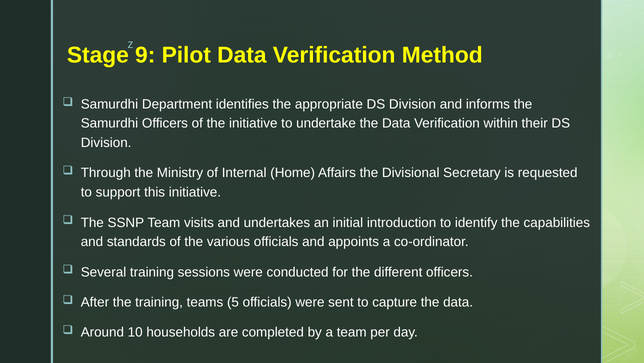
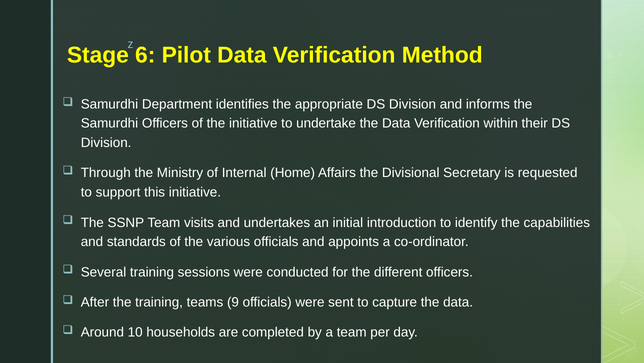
9: 9 -> 6
5: 5 -> 9
